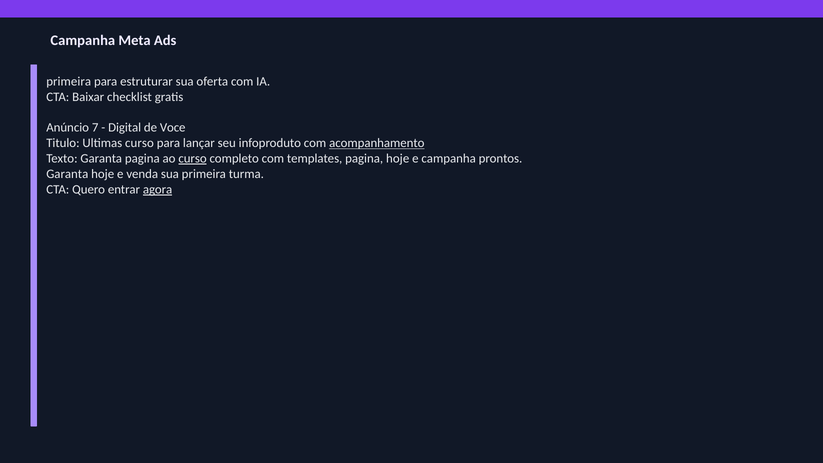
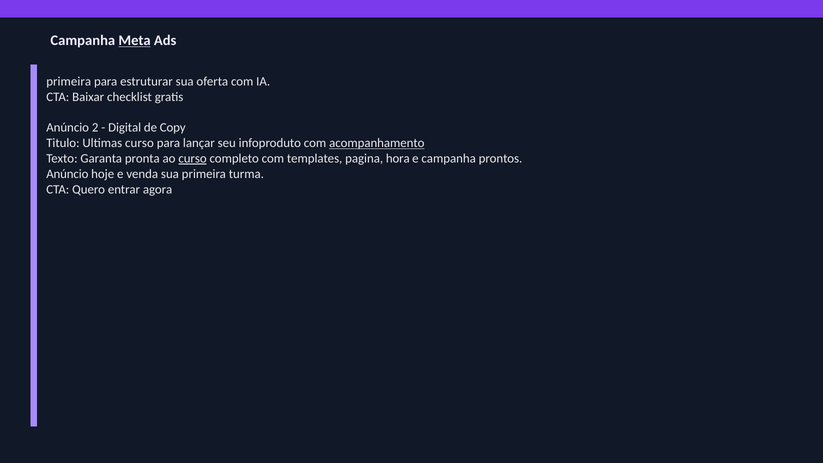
Meta underline: none -> present
7: 7 -> 2
Voce: Voce -> Copy
Garanta pagina: pagina -> pronta
pagina hoje: hoje -> hora
Garanta at (67, 174): Garanta -> Anúncio
agora underline: present -> none
